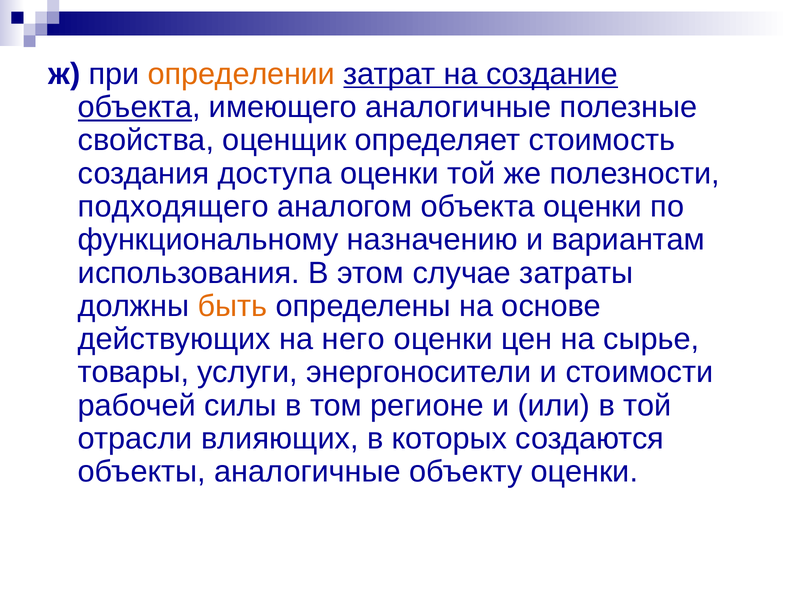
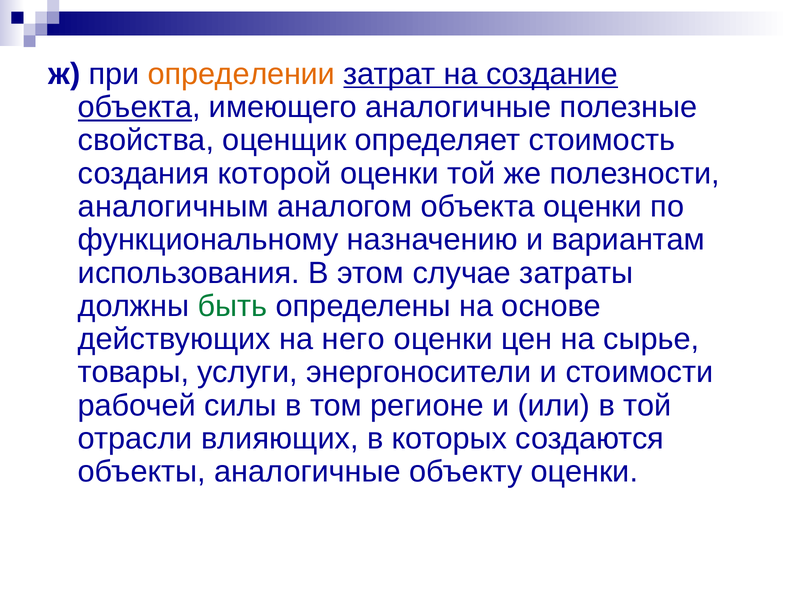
доступа: доступа -> которой
подходящего: подходящего -> аналогичным
быть colour: orange -> green
